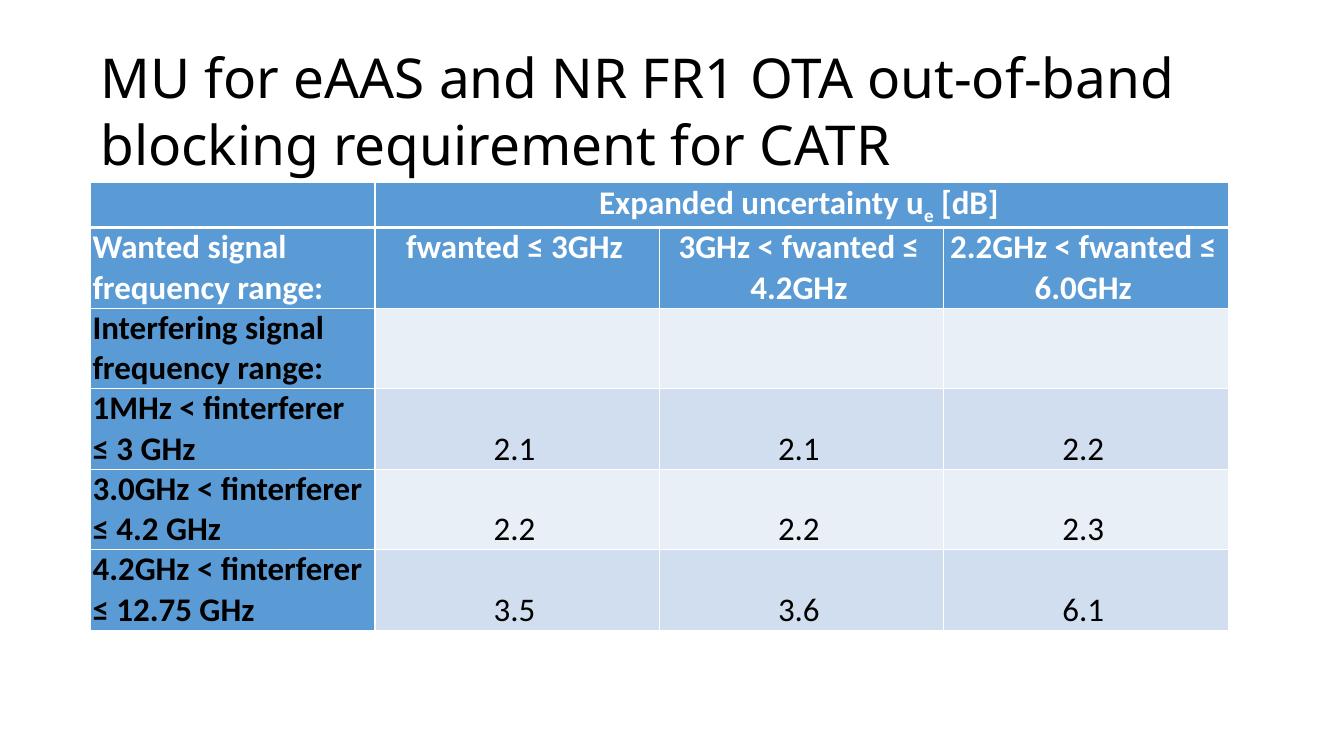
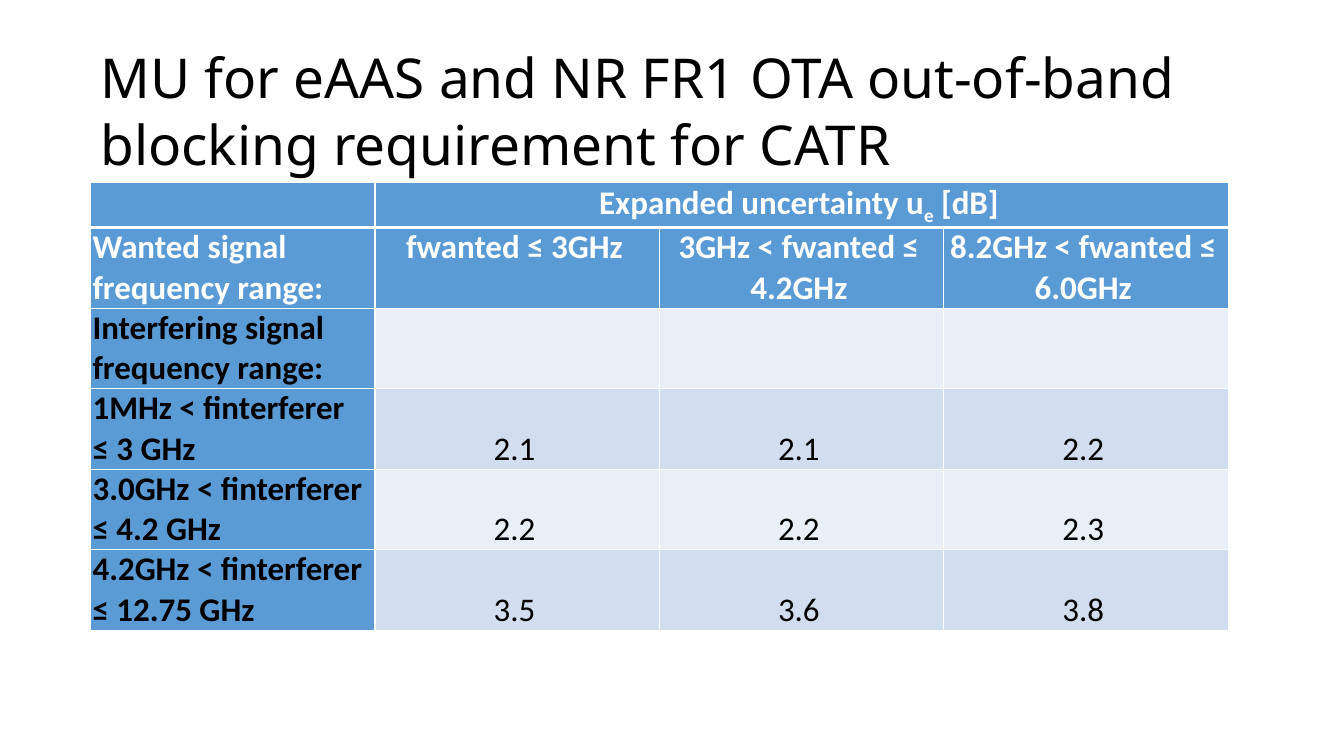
2.2GHz: 2.2GHz -> 8.2GHz
6.1: 6.1 -> 3.8
